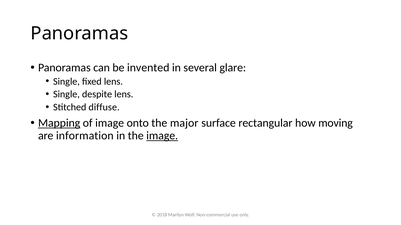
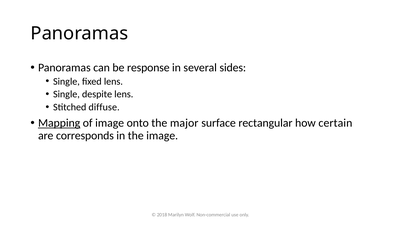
invented: invented -> response
glare: glare -> sides
moving: moving -> certain
information: information -> corresponds
image at (162, 136) underline: present -> none
